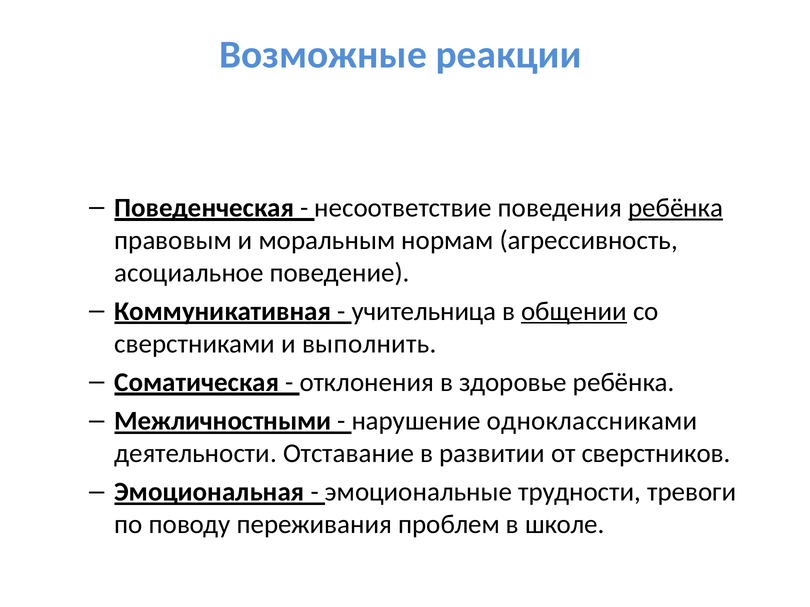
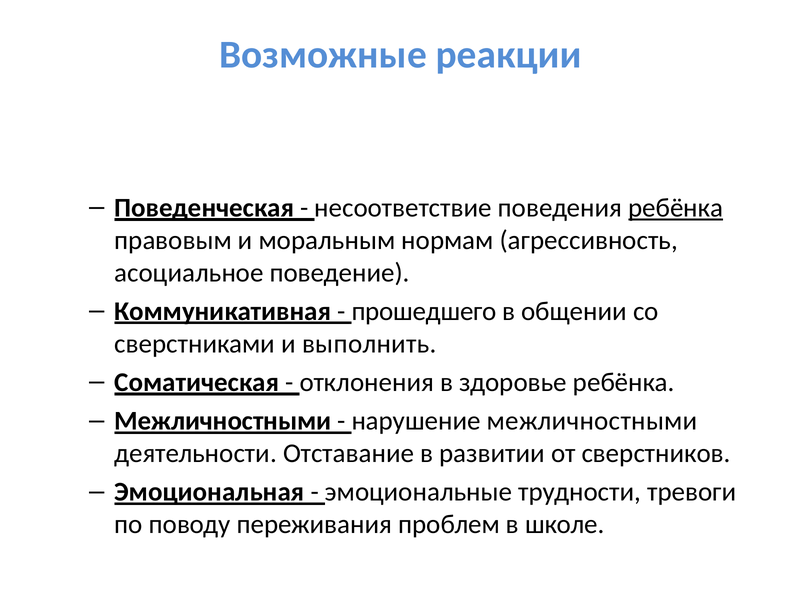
учительница: учительница -> прошедшего
общении underline: present -> none
нарушение одноклассниками: одноклассниками -> межличностными
